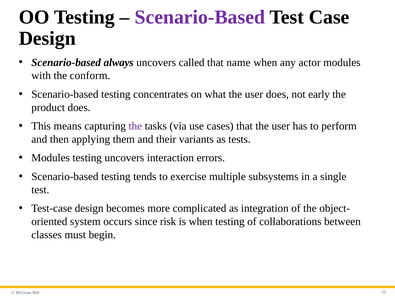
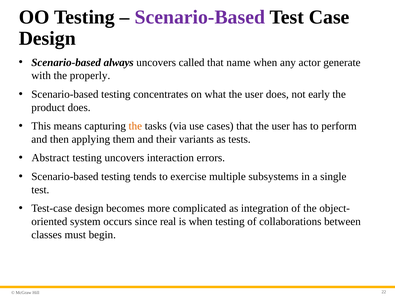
actor modules: modules -> generate
conform: conform -> properly
the at (135, 126) colour: purple -> orange
Modules at (51, 158): Modules -> Abstract
risk: risk -> real
